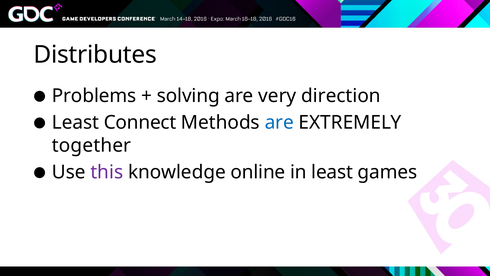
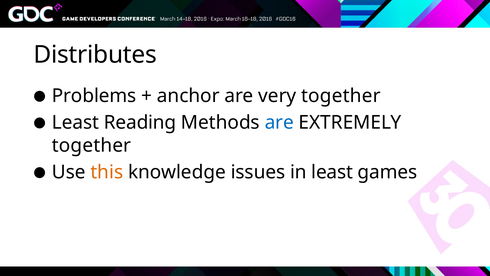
solving: solving -> anchor
very direction: direction -> together
Connect: Connect -> Reading
this colour: purple -> orange
online: online -> issues
